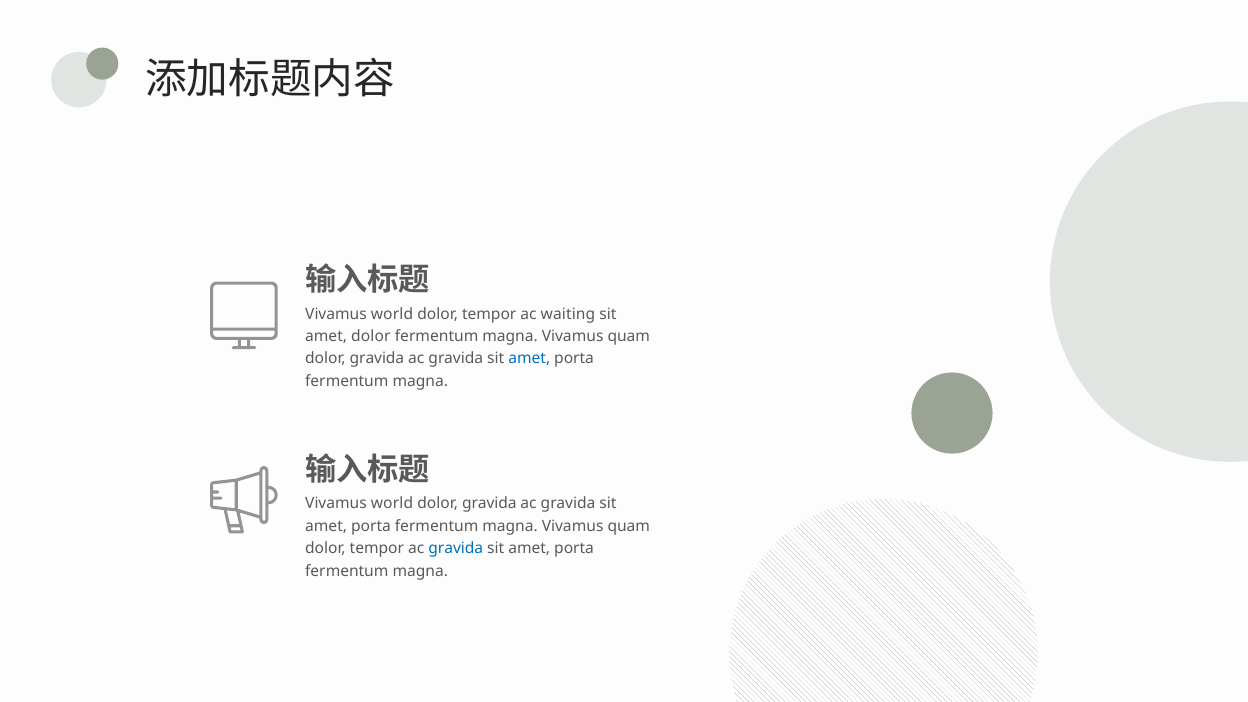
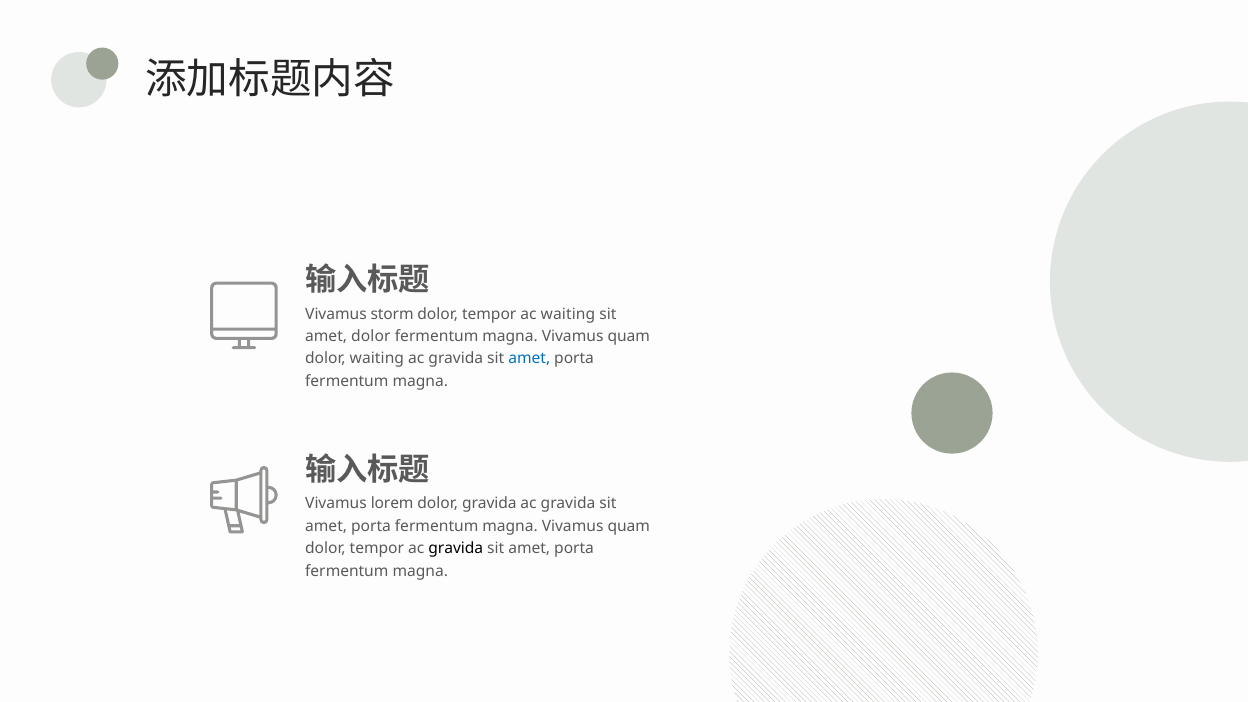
world at (392, 314): world -> storm
gravida at (377, 359): gravida -> waiting
world at (392, 504): world -> lorem
gravida at (456, 549) colour: blue -> black
